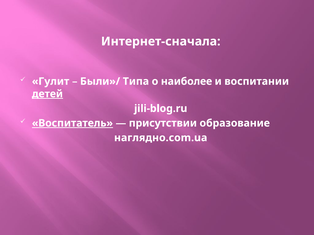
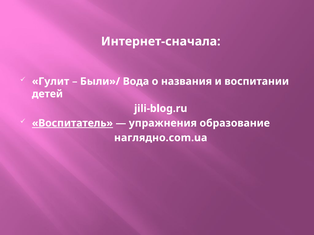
Типа: Типа -> Вода
наиболее: наиболее -> названия
детей underline: present -> none
присутствии: присутствии -> упражнения
